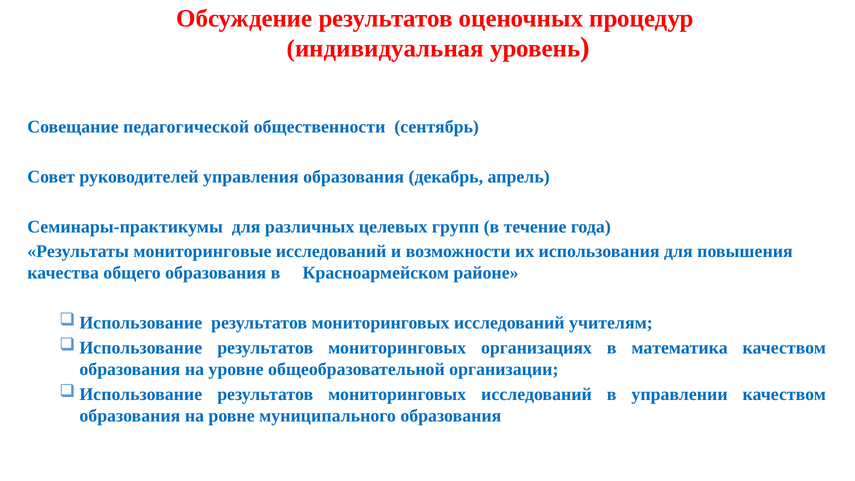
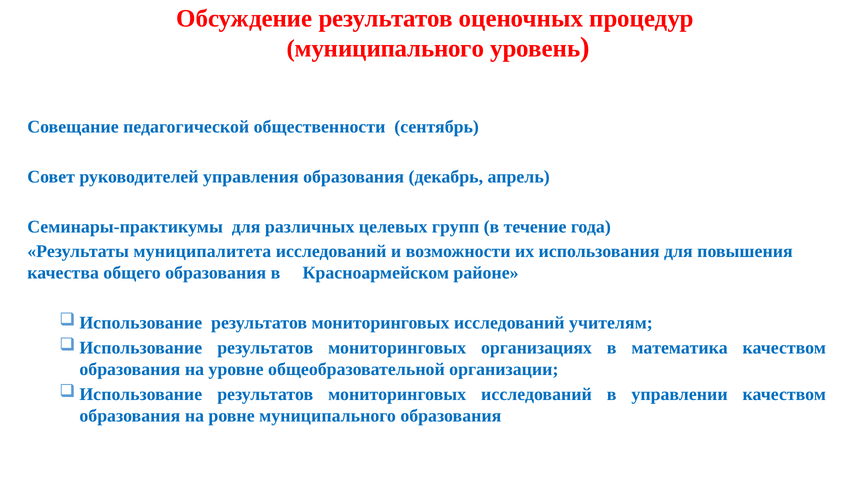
индивидуальная at (385, 49): индивидуальная -> муниципального
мониторинговые: мониторинговые -> муниципалитета
